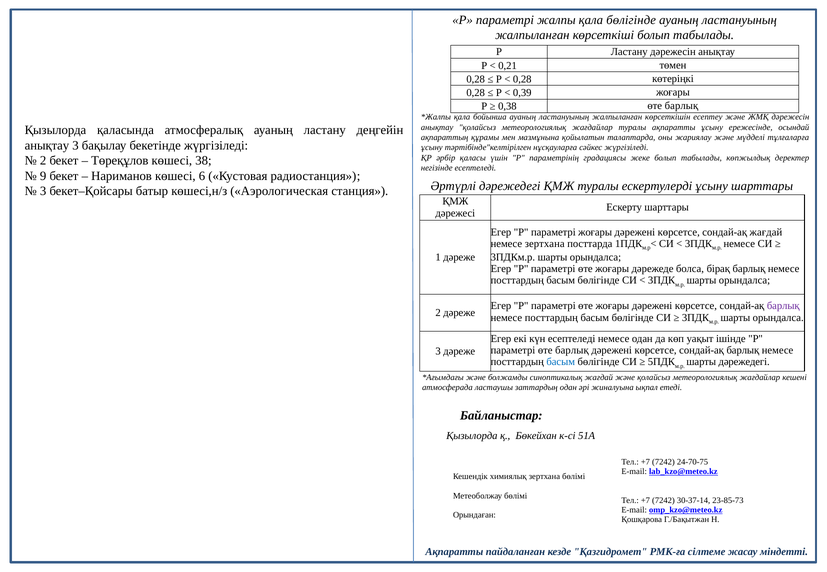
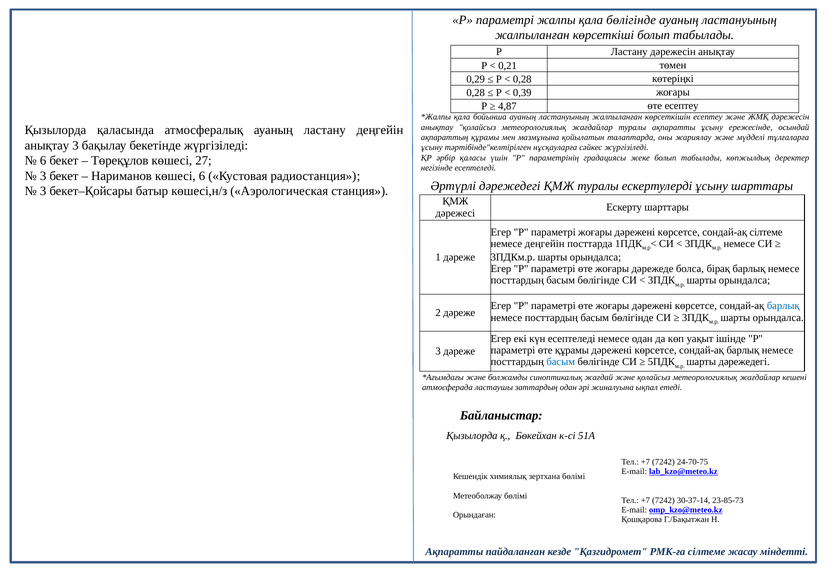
0,28 at (476, 79): 0,28 -> 0,29
0,38: 0,38 -> 4,87
барлық at (681, 106): барлық -> есептеу
2 at (43, 161): 2 -> 6
38: 38 -> 27
9 at (43, 176): 9 -> 3
сондай-ақ жағдай: жағдай -> сілтеме
немесе зертхана: зертхана -> деңгейін
барлық at (783, 306) colour: purple -> blue
параметрі өте барлық: барлық -> құрамы
